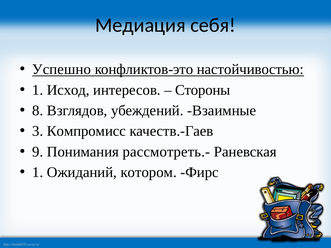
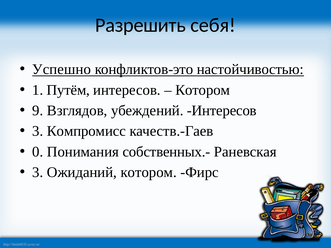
Медиация: Медиация -> Разрешить
Исход: Исход -> Путём
Стороны at (203, 90): Стороны -> Котором
8: 8 -> 9
убеждений Взаимные: Взаимные -> Интересов
9: 9 -> 0
рассмотреть.-: рассмотреть.- -> собственных.-
1 at (38, 172): 1 -> 3
